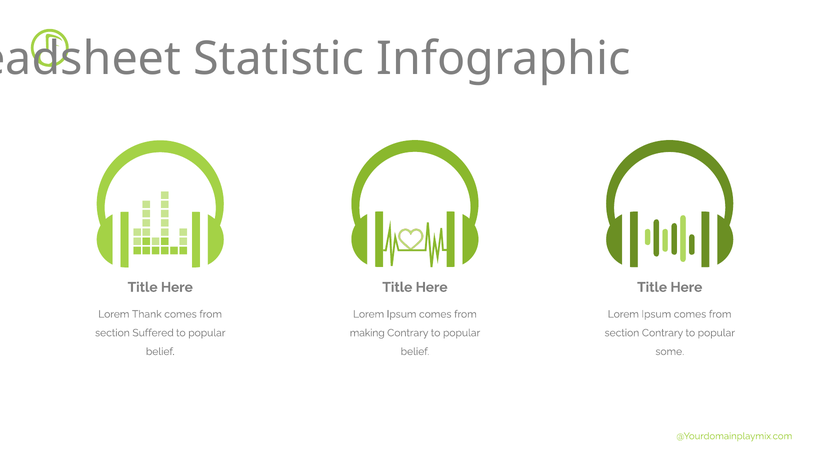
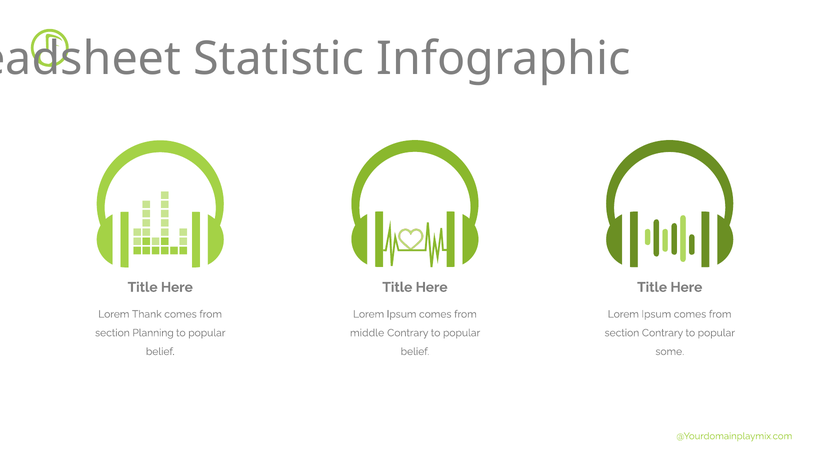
Suffered: Suffered -> Planning
making: making -> middle
